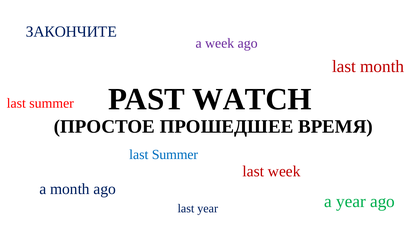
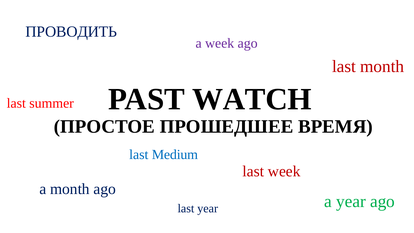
ЗАКОНЧИТЕ: ЗАКОНЧИТЕ -> ПРОВОДИТЬ
Summer at (175, 154): Summer -> Medium
